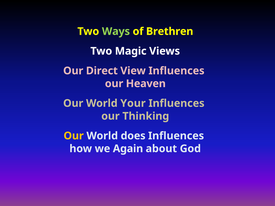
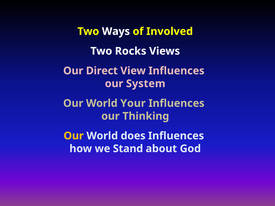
Ways colour: light green -> white
Brethren: Brethren -> Involved
Magic: Magic -> Rocks
Heaven: Heaven -> System
Again: Again -> Stand
